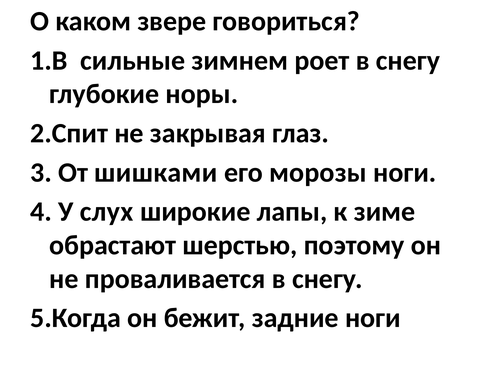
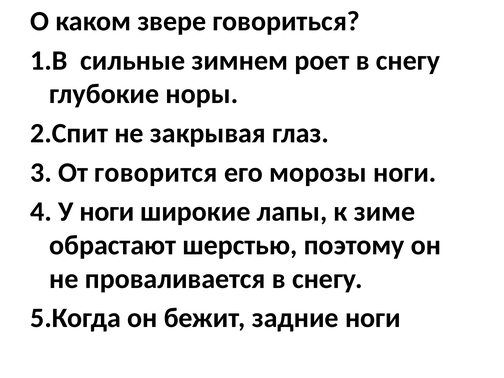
шишками: шишками -> говорится
У слух: слух -> ноги
